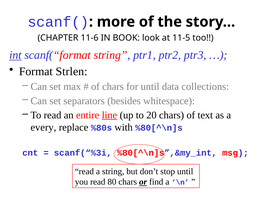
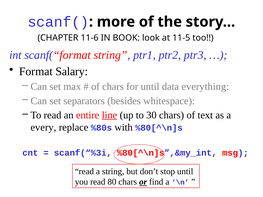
int underline: present -> none
Strlen: Strlen -> Salary
collections: collections -> everything
20: 20 -> 30
